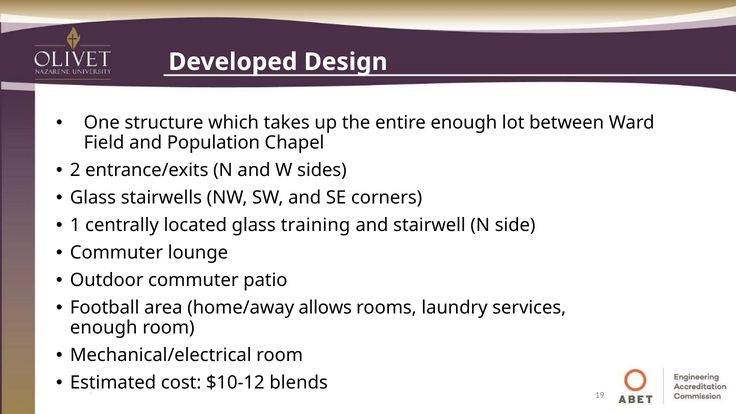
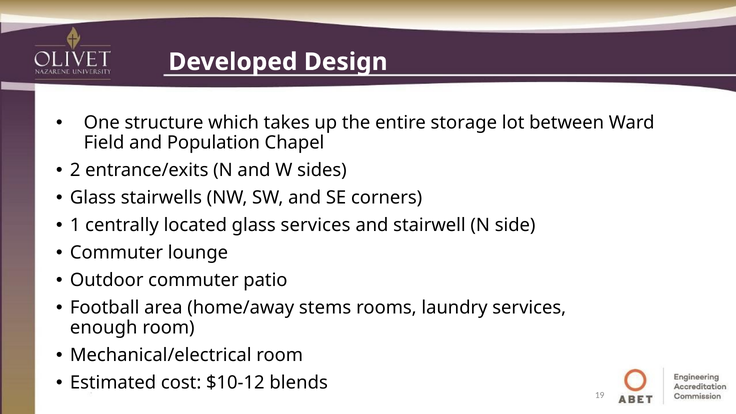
entire enough: enough -> storage
glass training: training -> services
allows: allows -> stems
